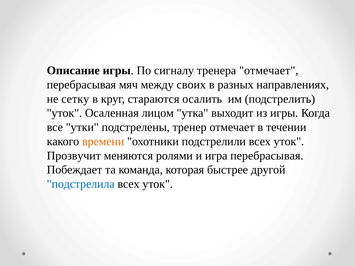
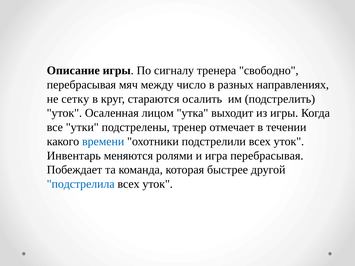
тренера отмечает: отмечает -> свободно
своих: своих -> число
времени colour: orange -> blue
Прозвучит: Прозвучит -> Инвентарь
